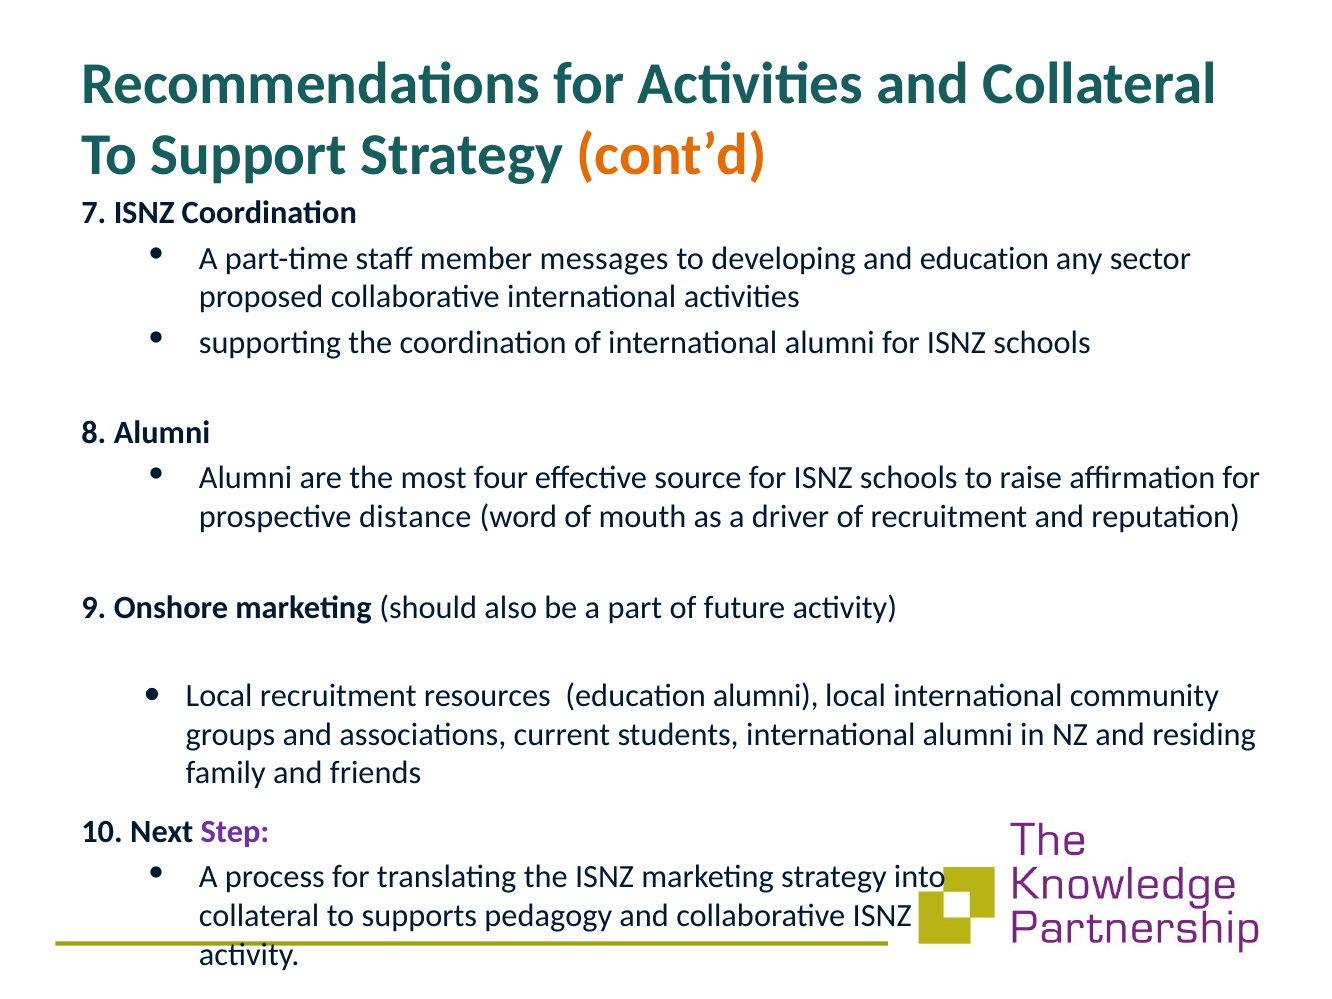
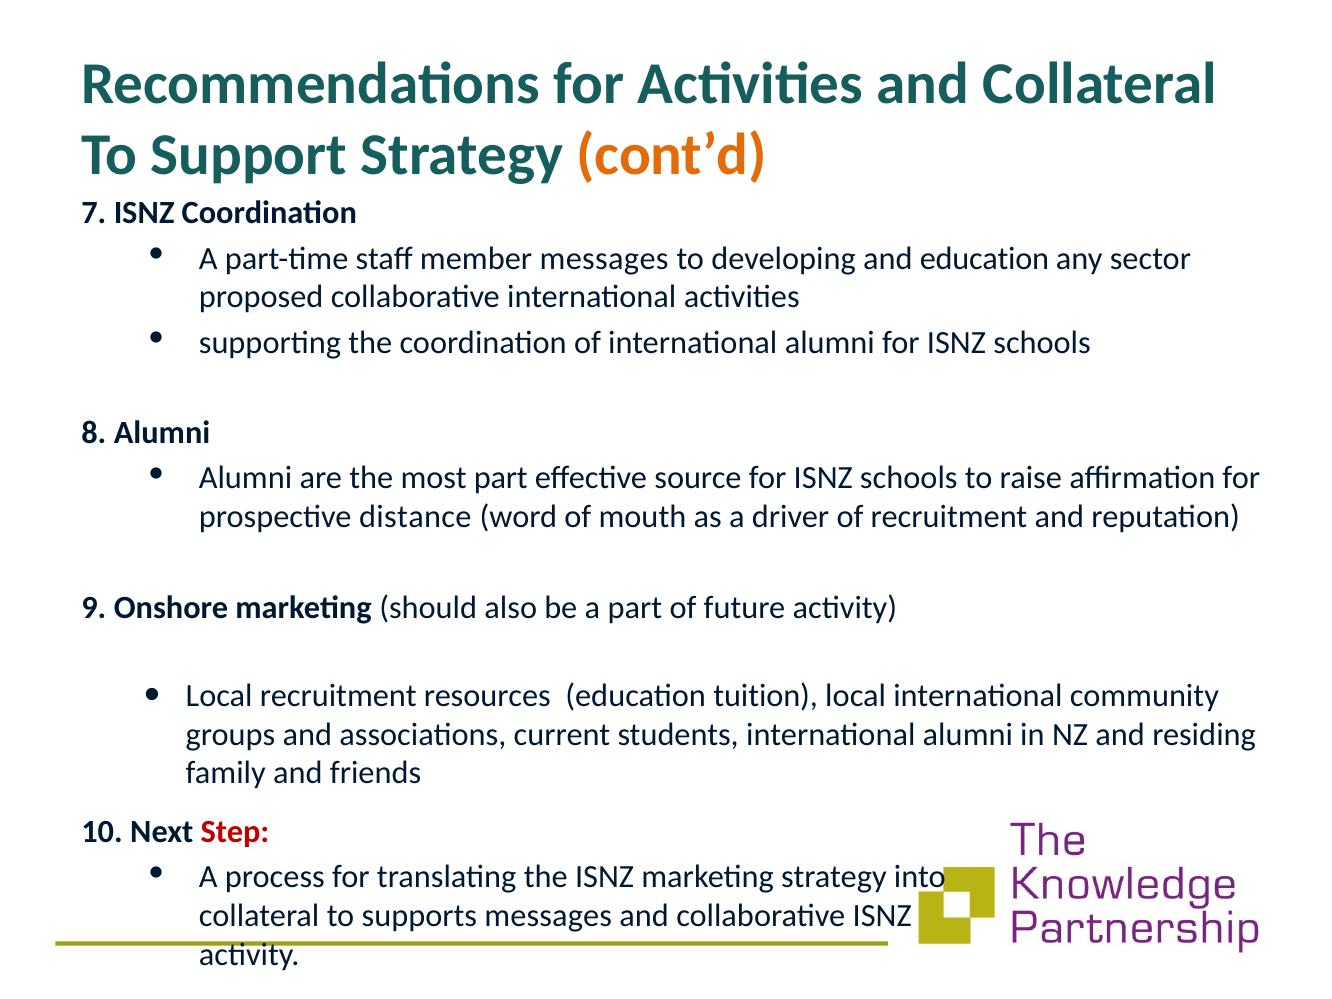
most four: four -> part
education alumni: alumni -> tuition
Step colour: purple -> red
supports pedagogy: pedagogy -> messages
